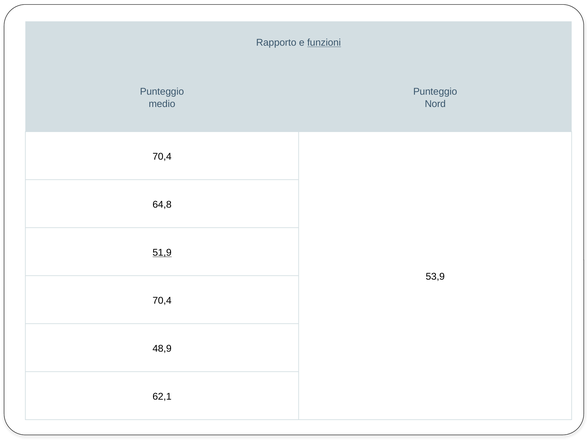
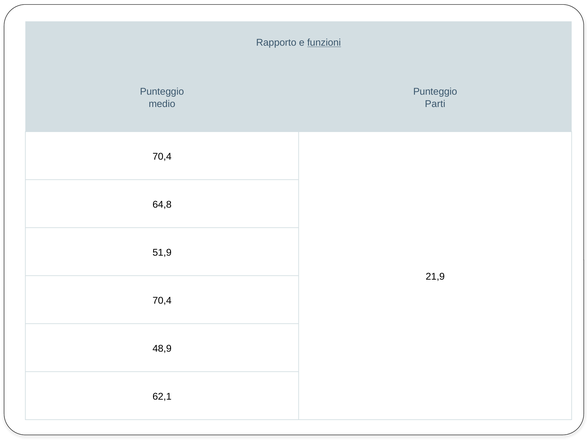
Nord: Nord -> Parti
51,9 underline: present -> none
53,9: 53,9 -> 21,9
